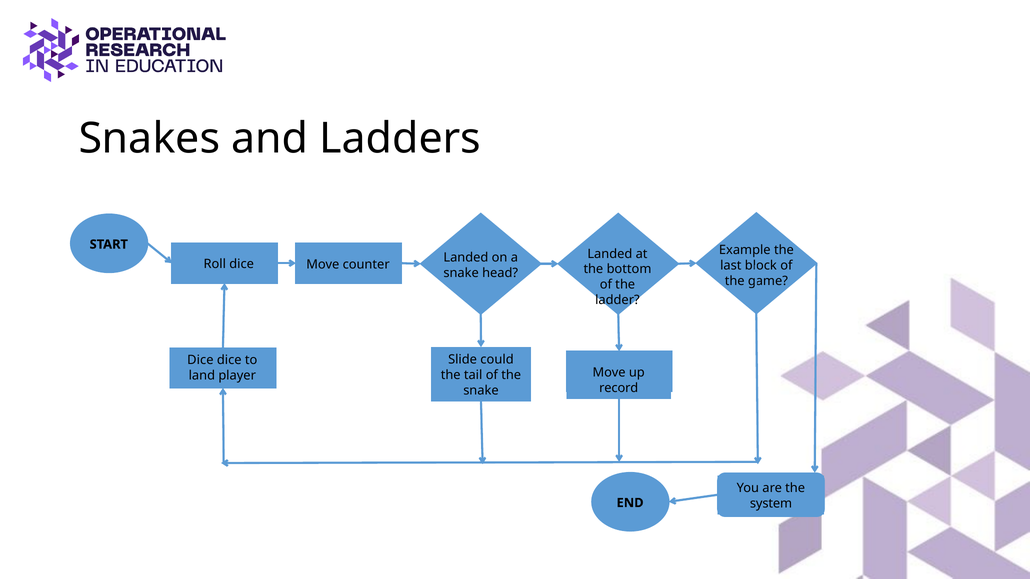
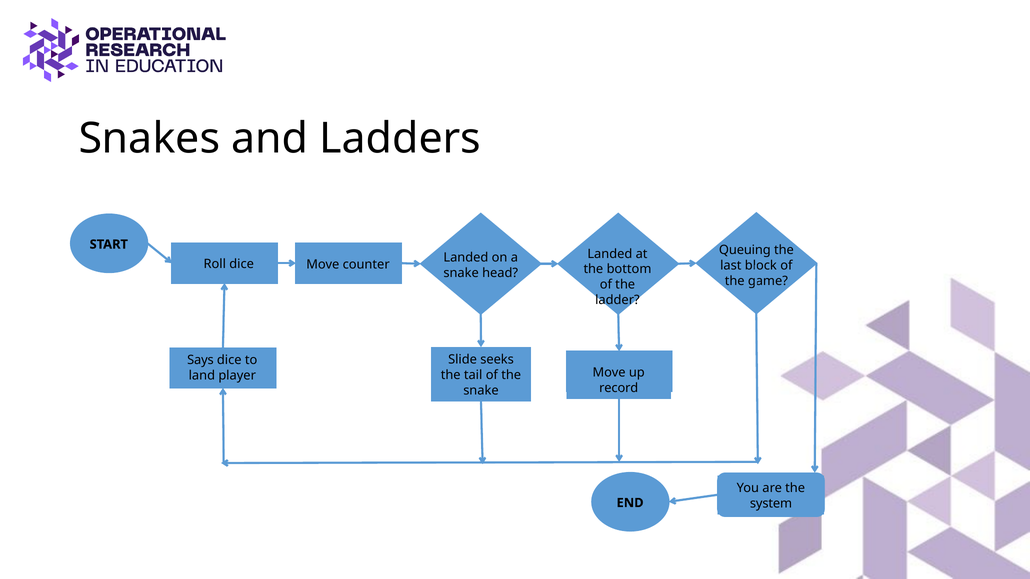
Example: Example -> Queuing
could: could -> seeks
Dice at (200, 360): Dice -> Says
